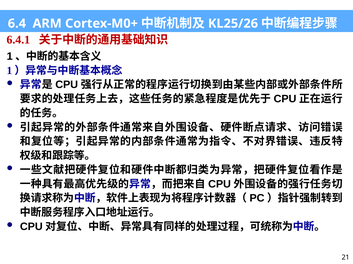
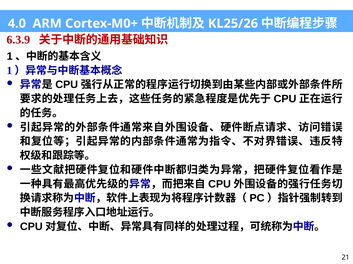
6.4: 6.4 -> 4.0
6.4.1: 6.4.1 -> 6.3.9
